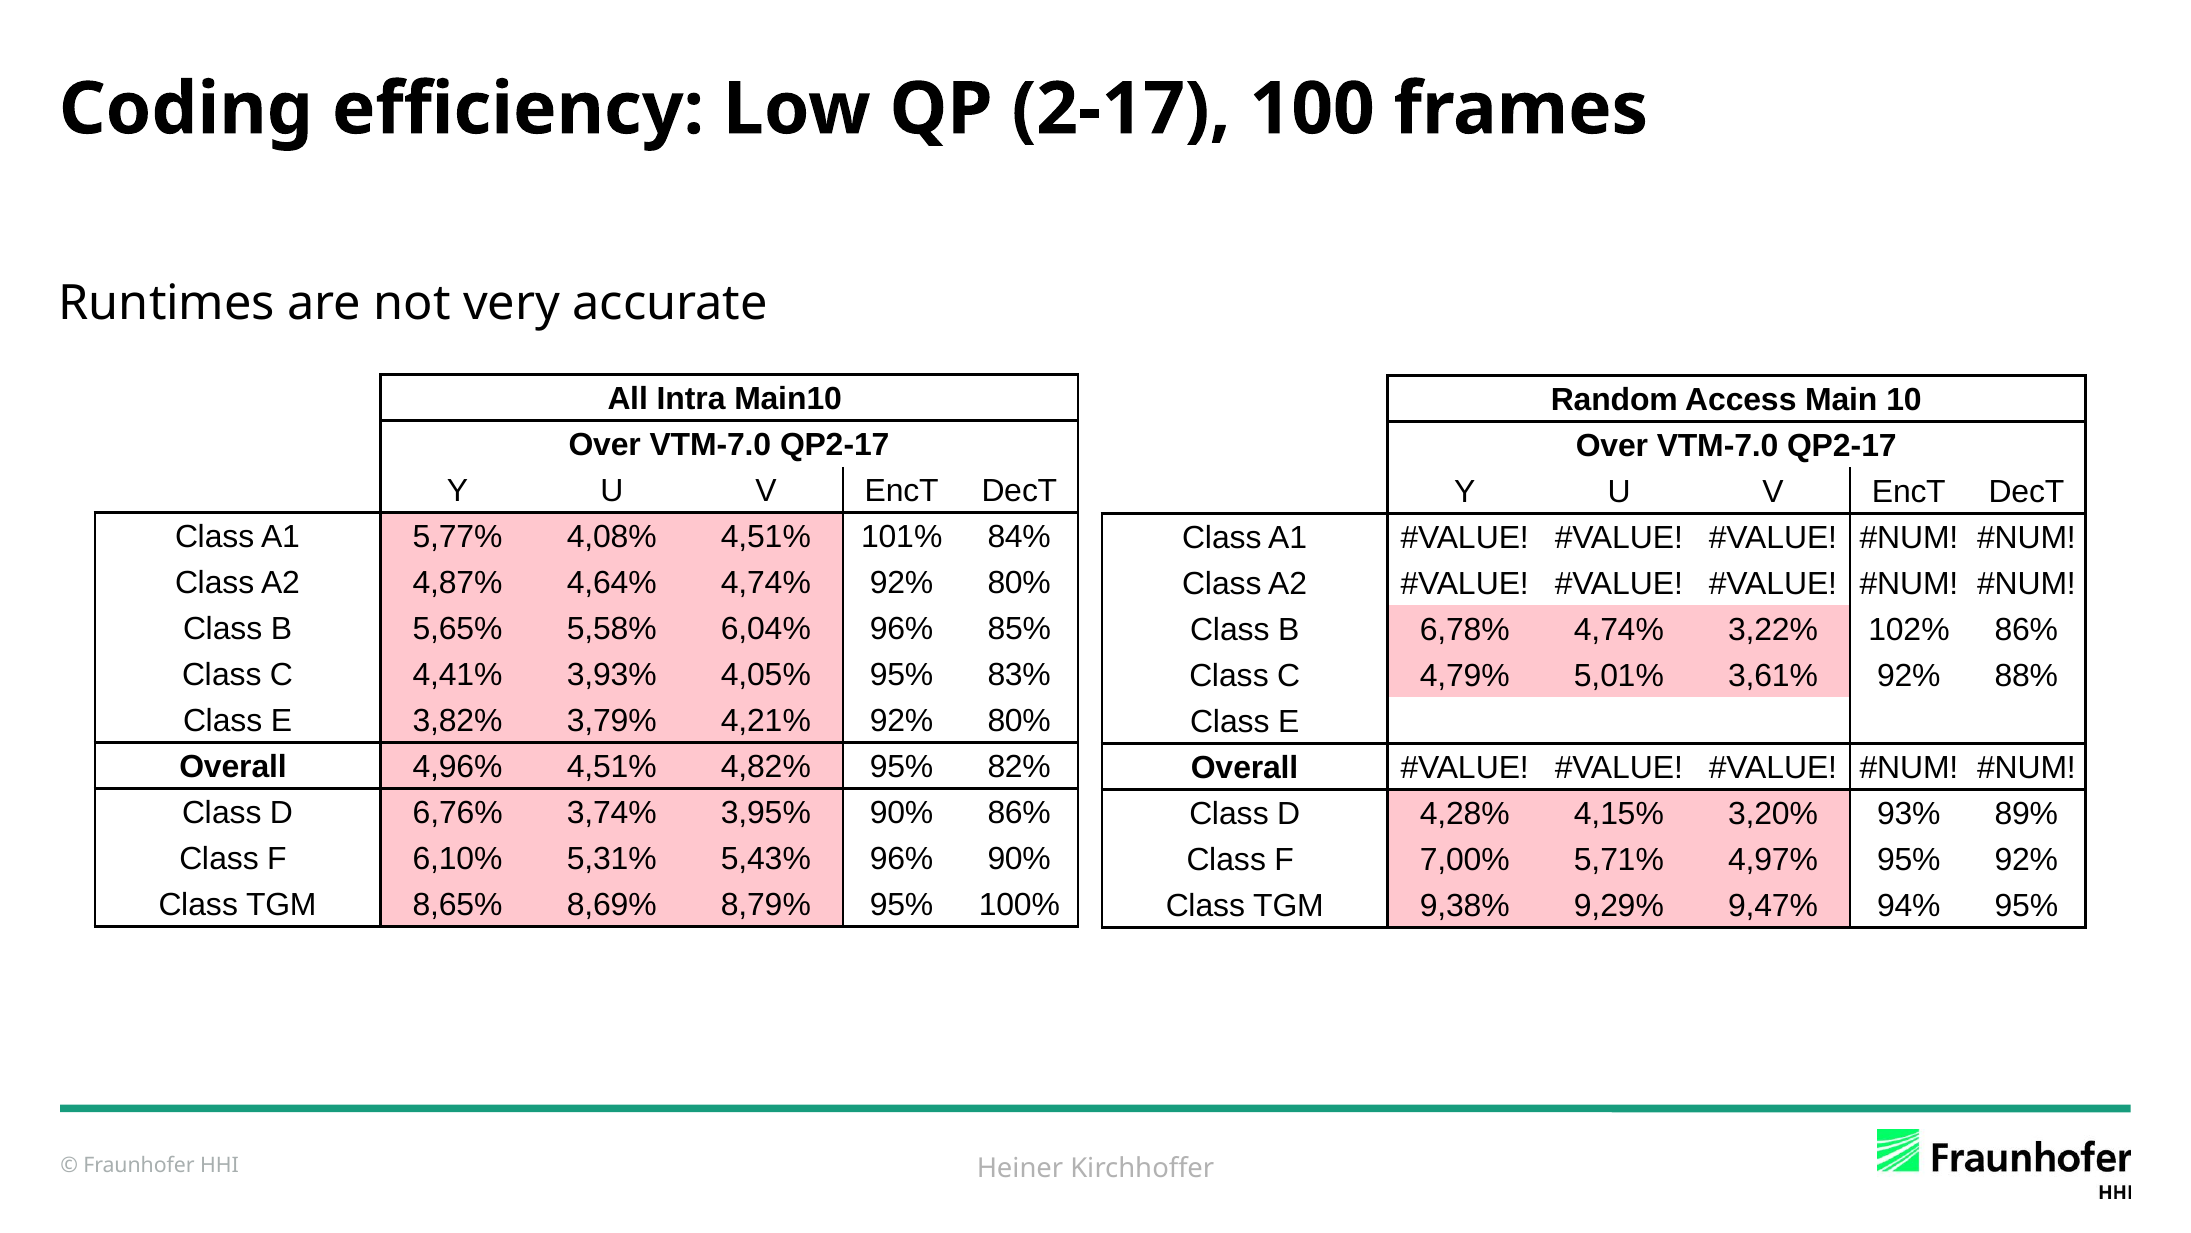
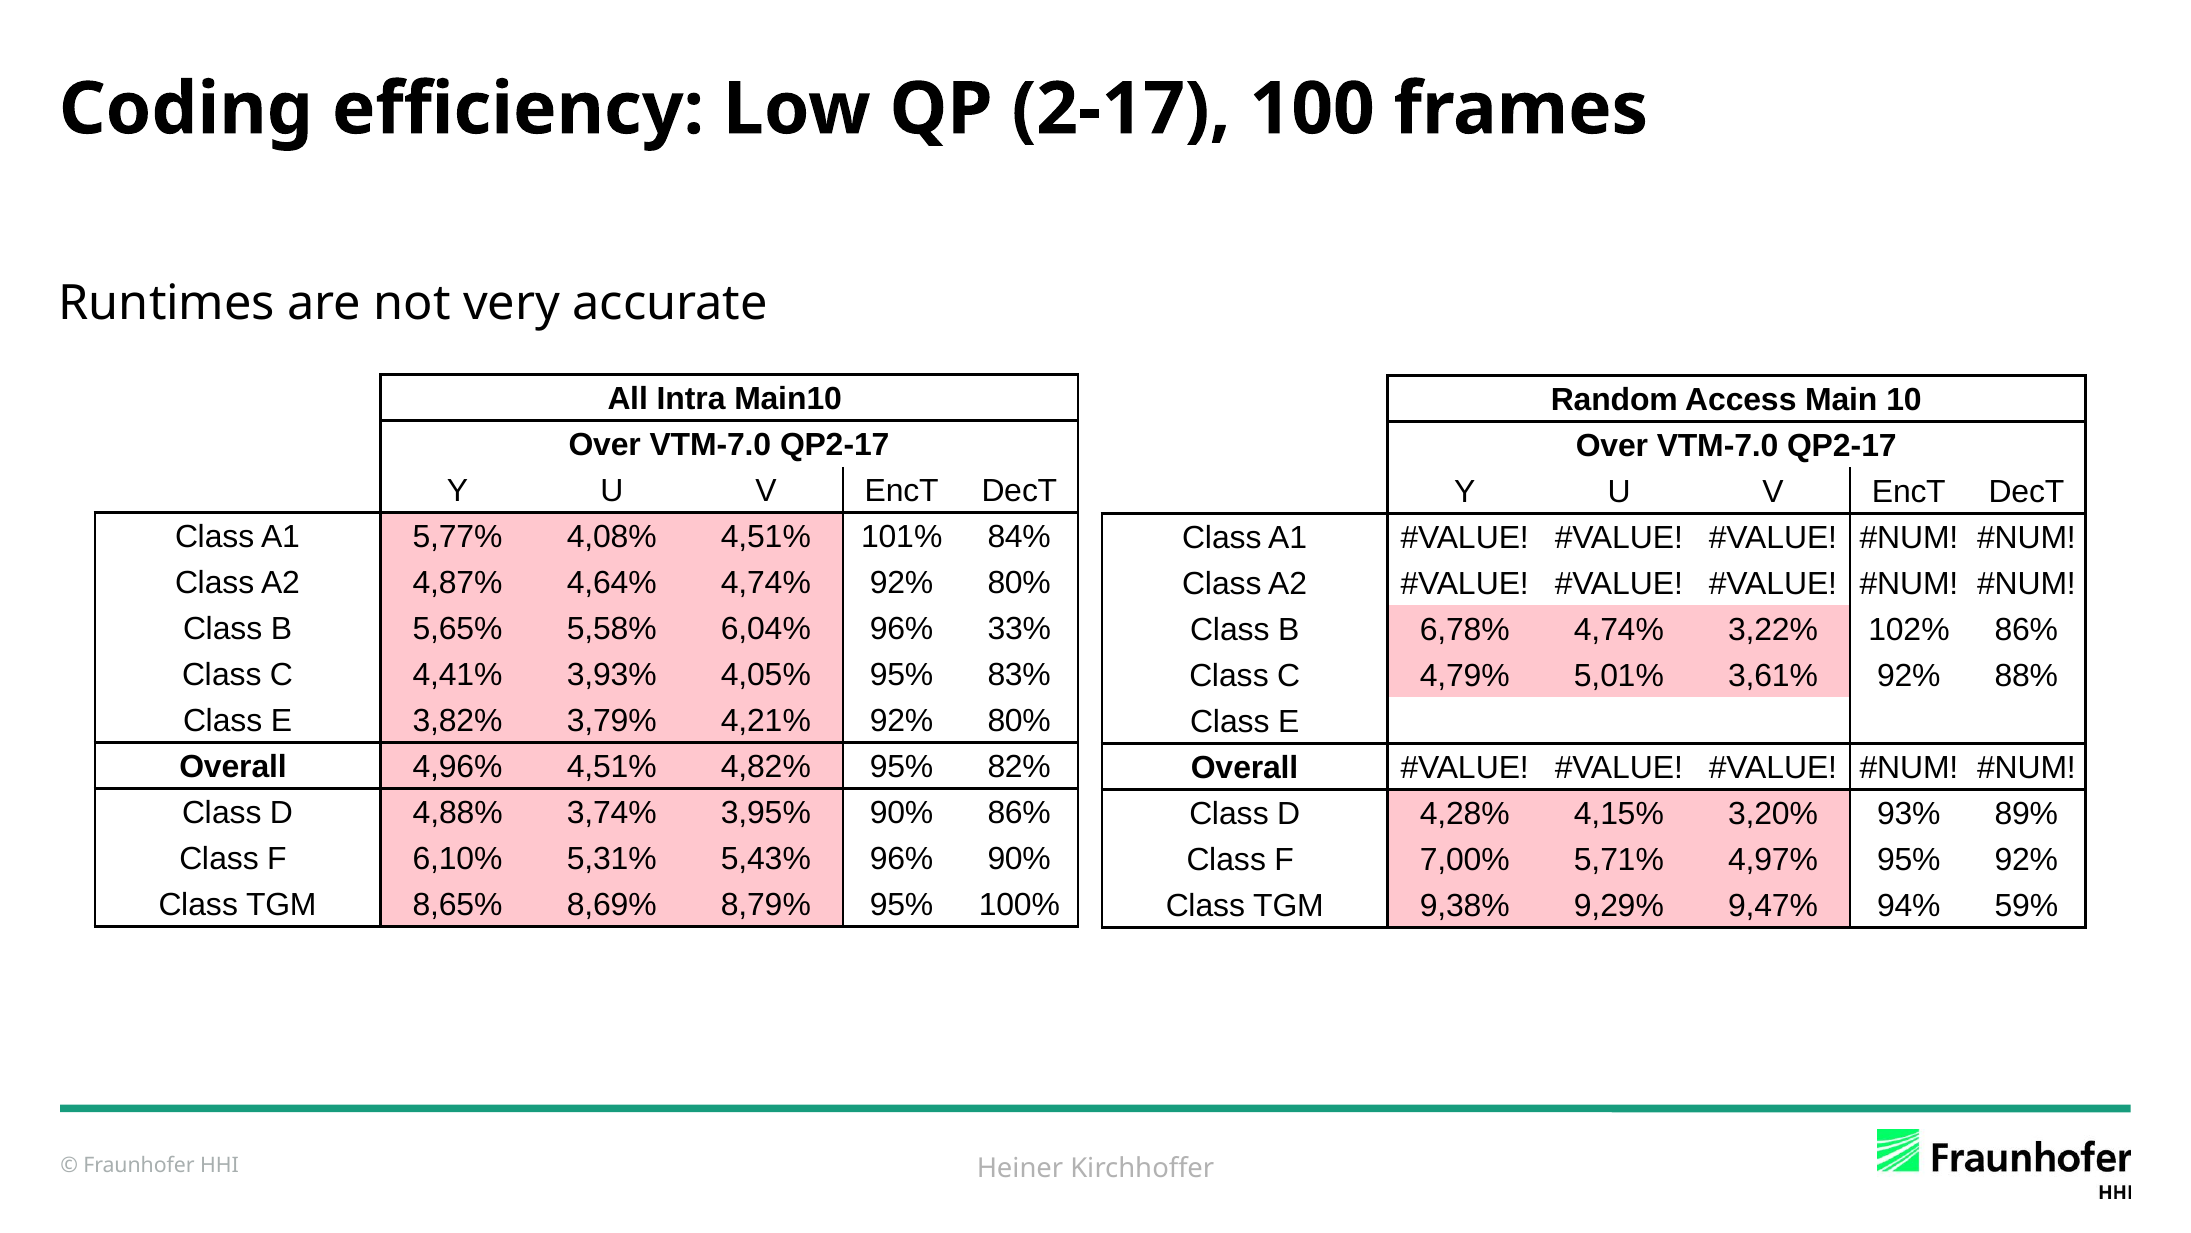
85%: 85% -> 33%
6,76%: 6,76% -> 4,88%
94% 95%: 95% -> 59%
